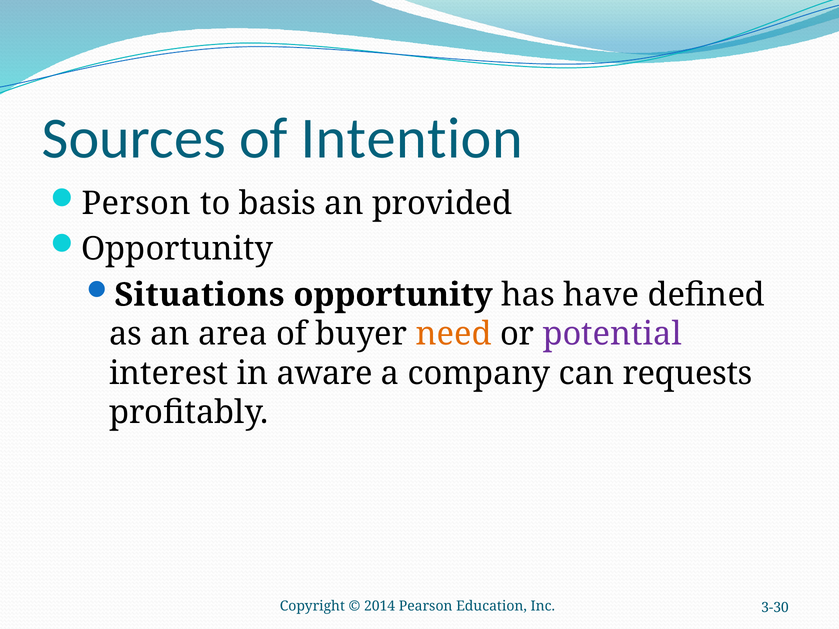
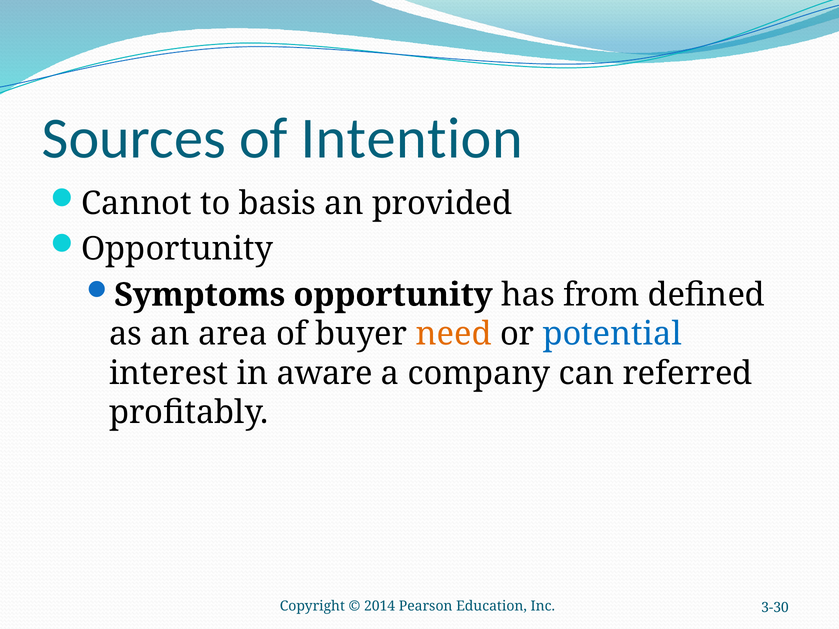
Person: Person -> Cannot
Situations: Situations -> Symptoms
have: have -> from
potential colour: purple -> blue
requests: requests -> referred
